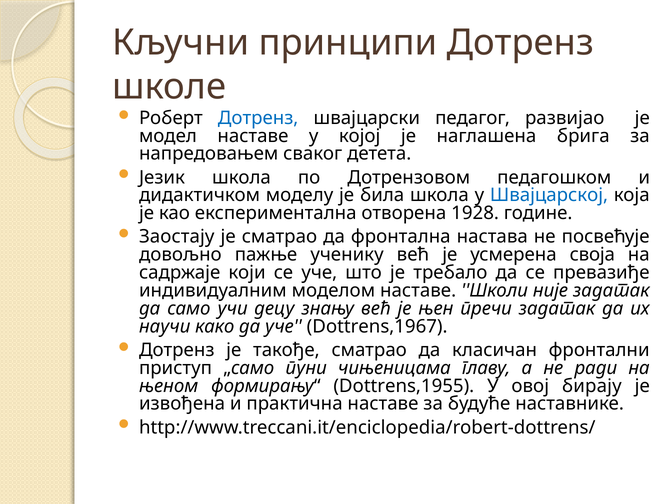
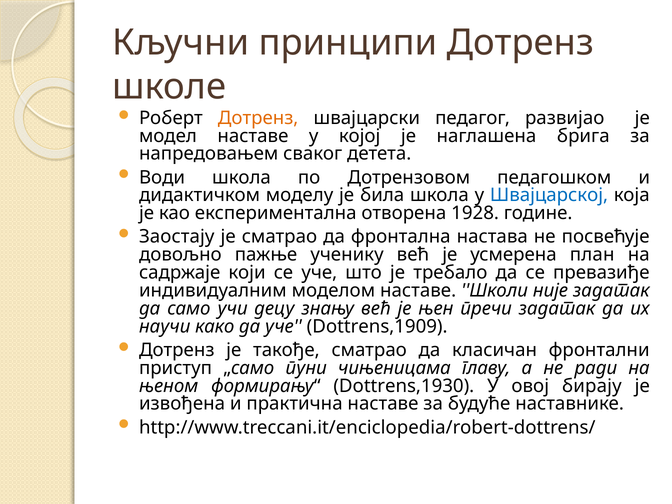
Дотренз at (258, 118) colour: blue -> orange
Језик: Језик -> Води
своја: своја -> план
Dottrens,1967: Dottrens,1967 -> Dottrens,1909
Dottrens,1955: Dottrens,1955 -> Dottrens,1930
